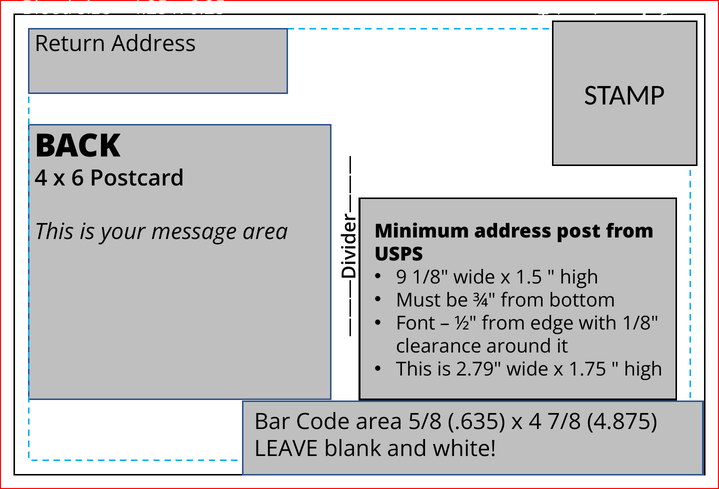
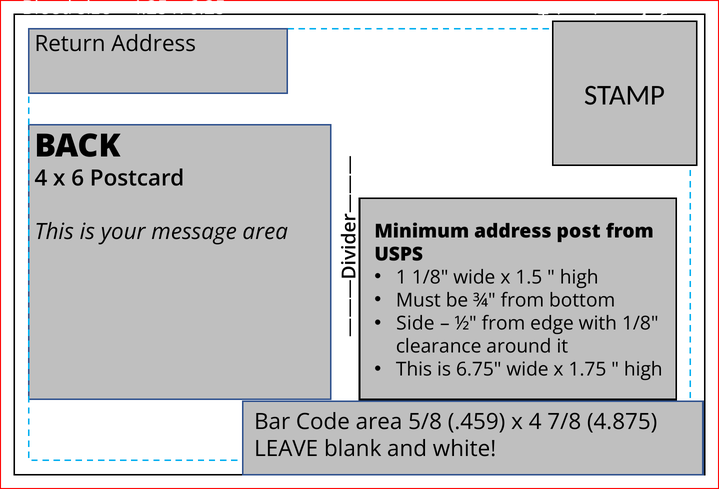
9: 9 -> 1
Font: Font -> Side
2.79: 2.79 -> 6.75
.635: .635 -> .459
